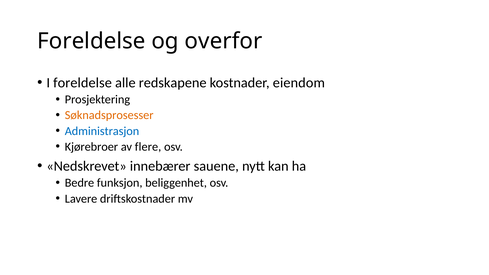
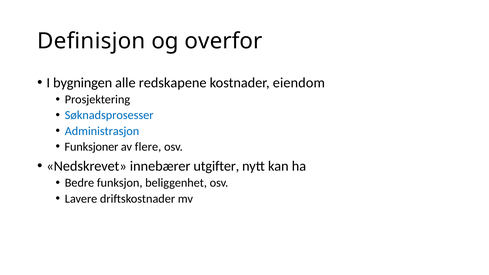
Foreldelse at (91, 41): Foreldelse -> Definisjon
I foreldelse: foreldelse -> bygningen
Søknadsprosesser colour: orange -> blue
Kjørebroer: Kjørebroer -> Funksjoner
sauene: sauene -> utgifter
